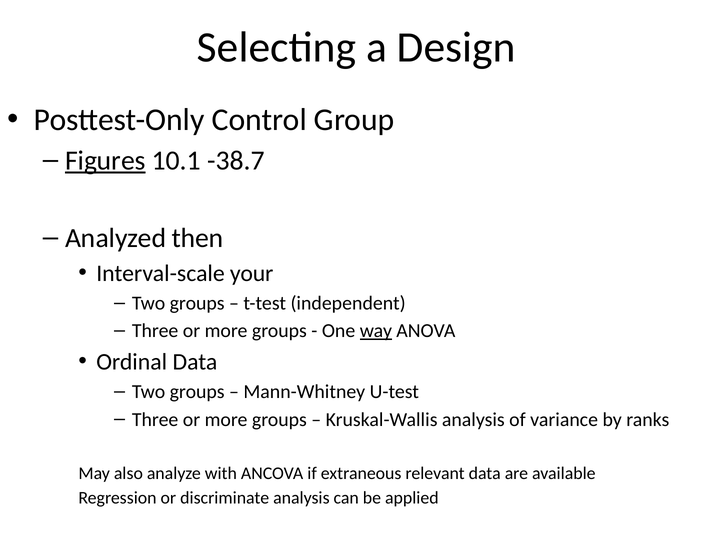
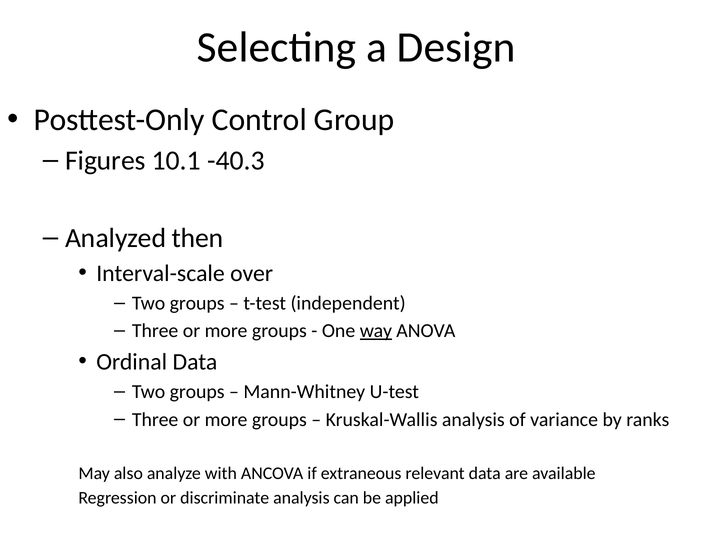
Figures underline: present -> none
-38.7: -38.7 -> -40.3
your: your -> over
